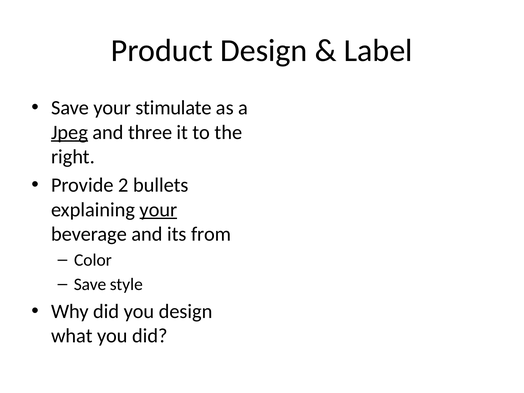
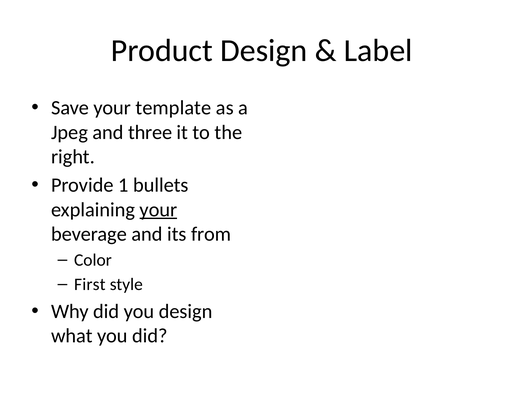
stimulate: stimulate -> template
Jpeg underline: present -> none
2: 2 -> 1
Save at (90, 284): Save -> First
